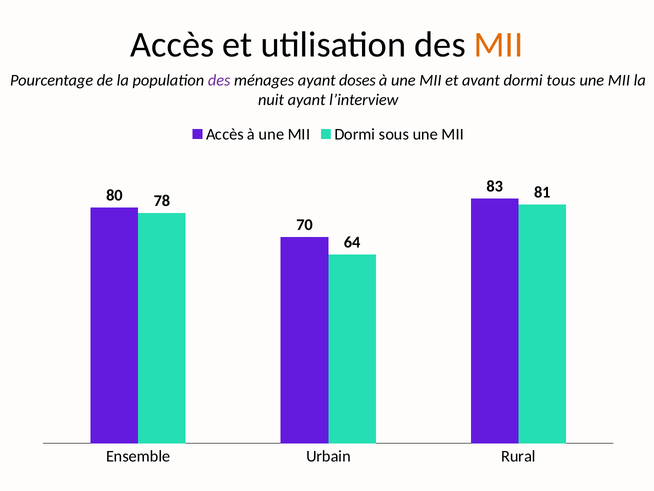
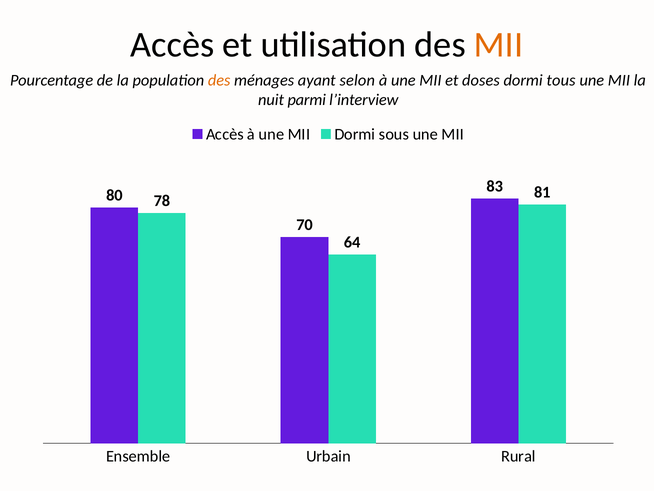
des at (219, 80) colour: purple -> orange
doses: doses -> selon
avant: avant -> doses
nuit ayant: ayant -> parmi
